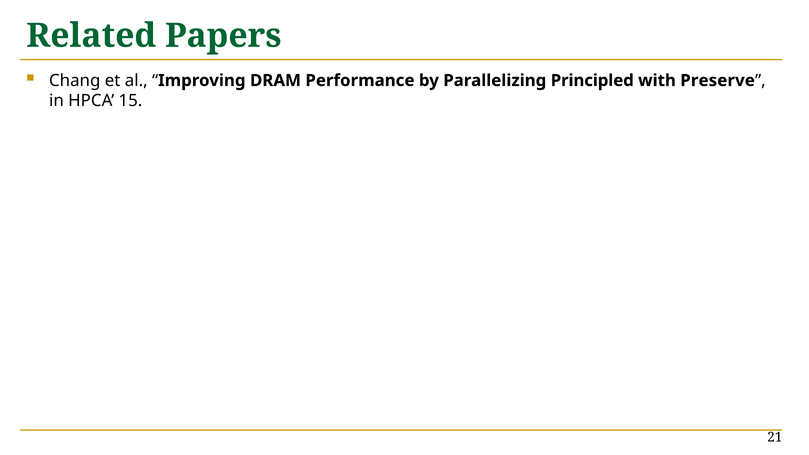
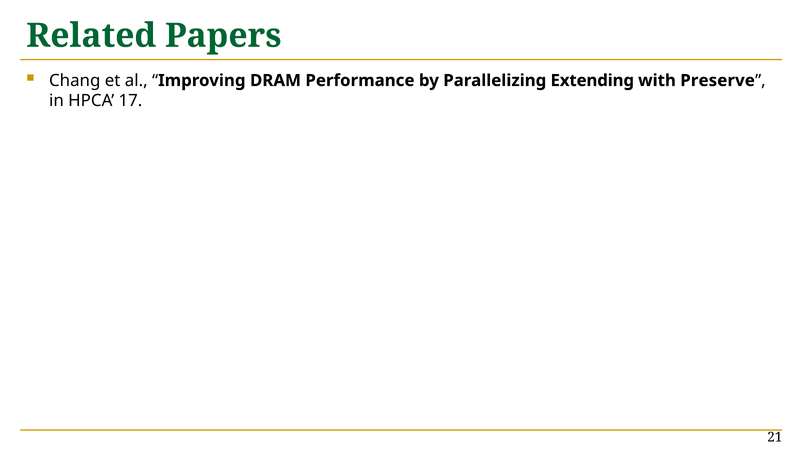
Principled: Principled -> Extending
15: 15 -> 17
